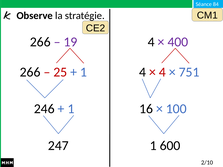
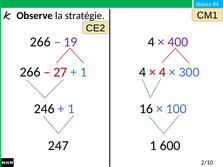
25: 25 -> 27
751: 751 -> 300
